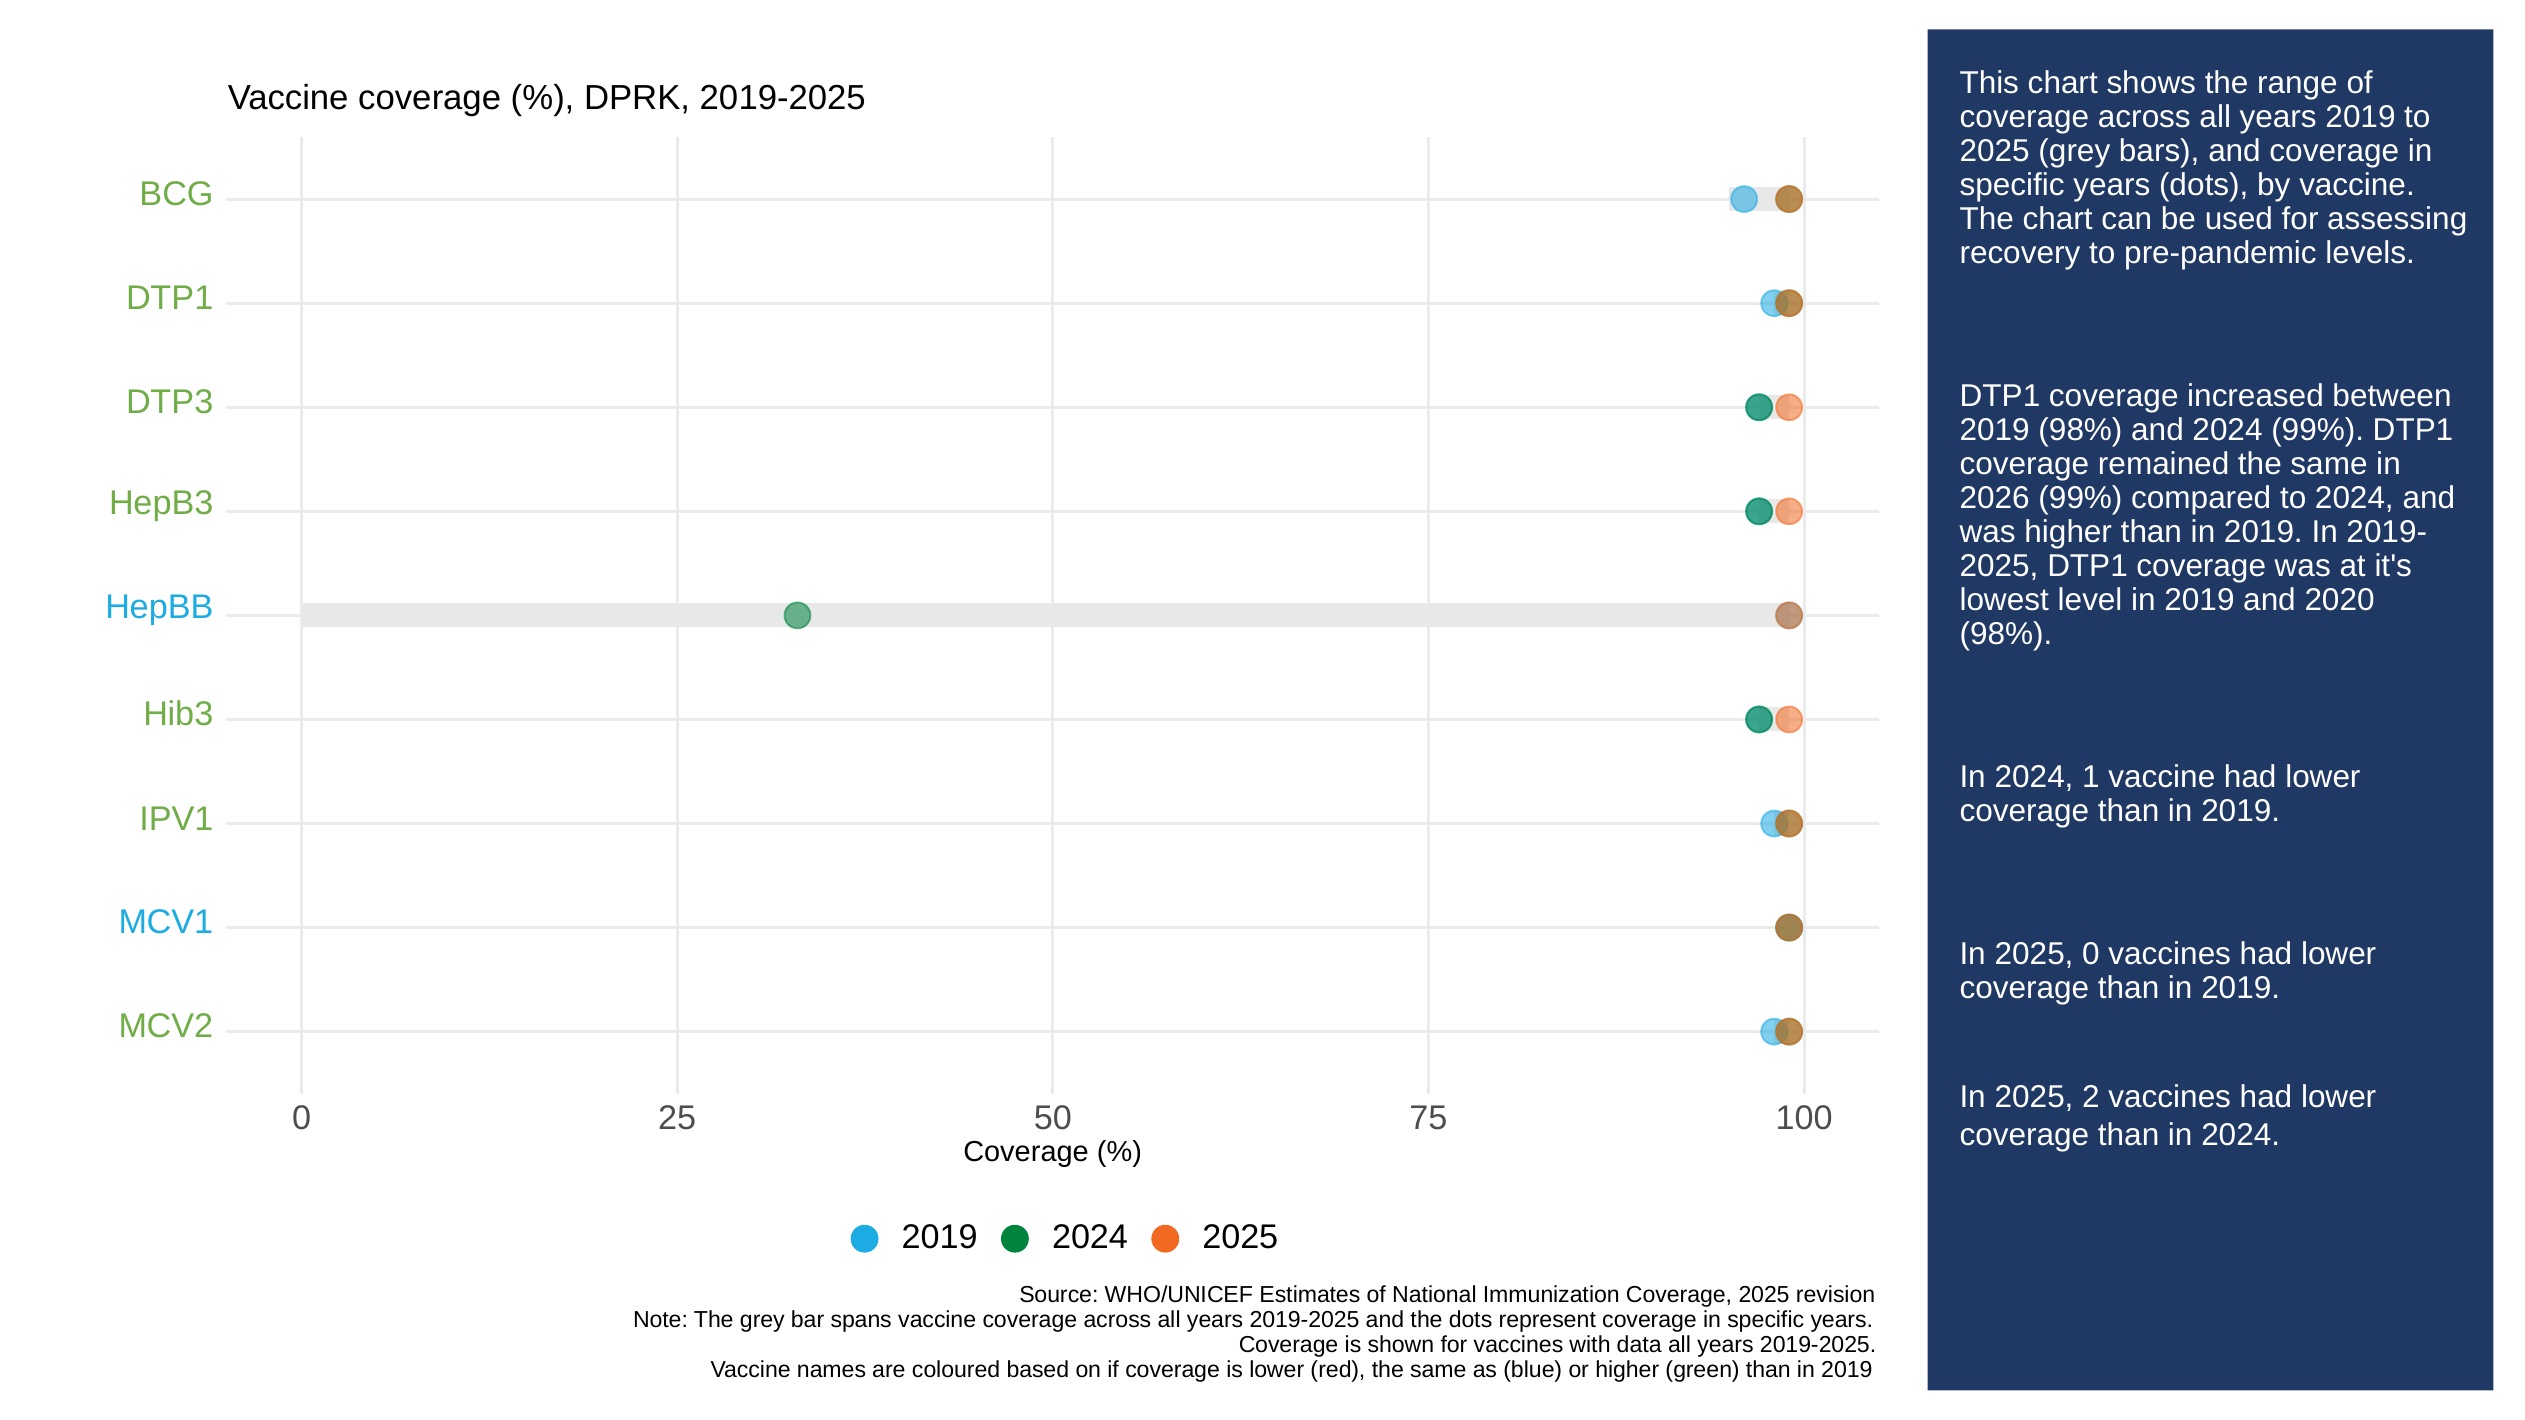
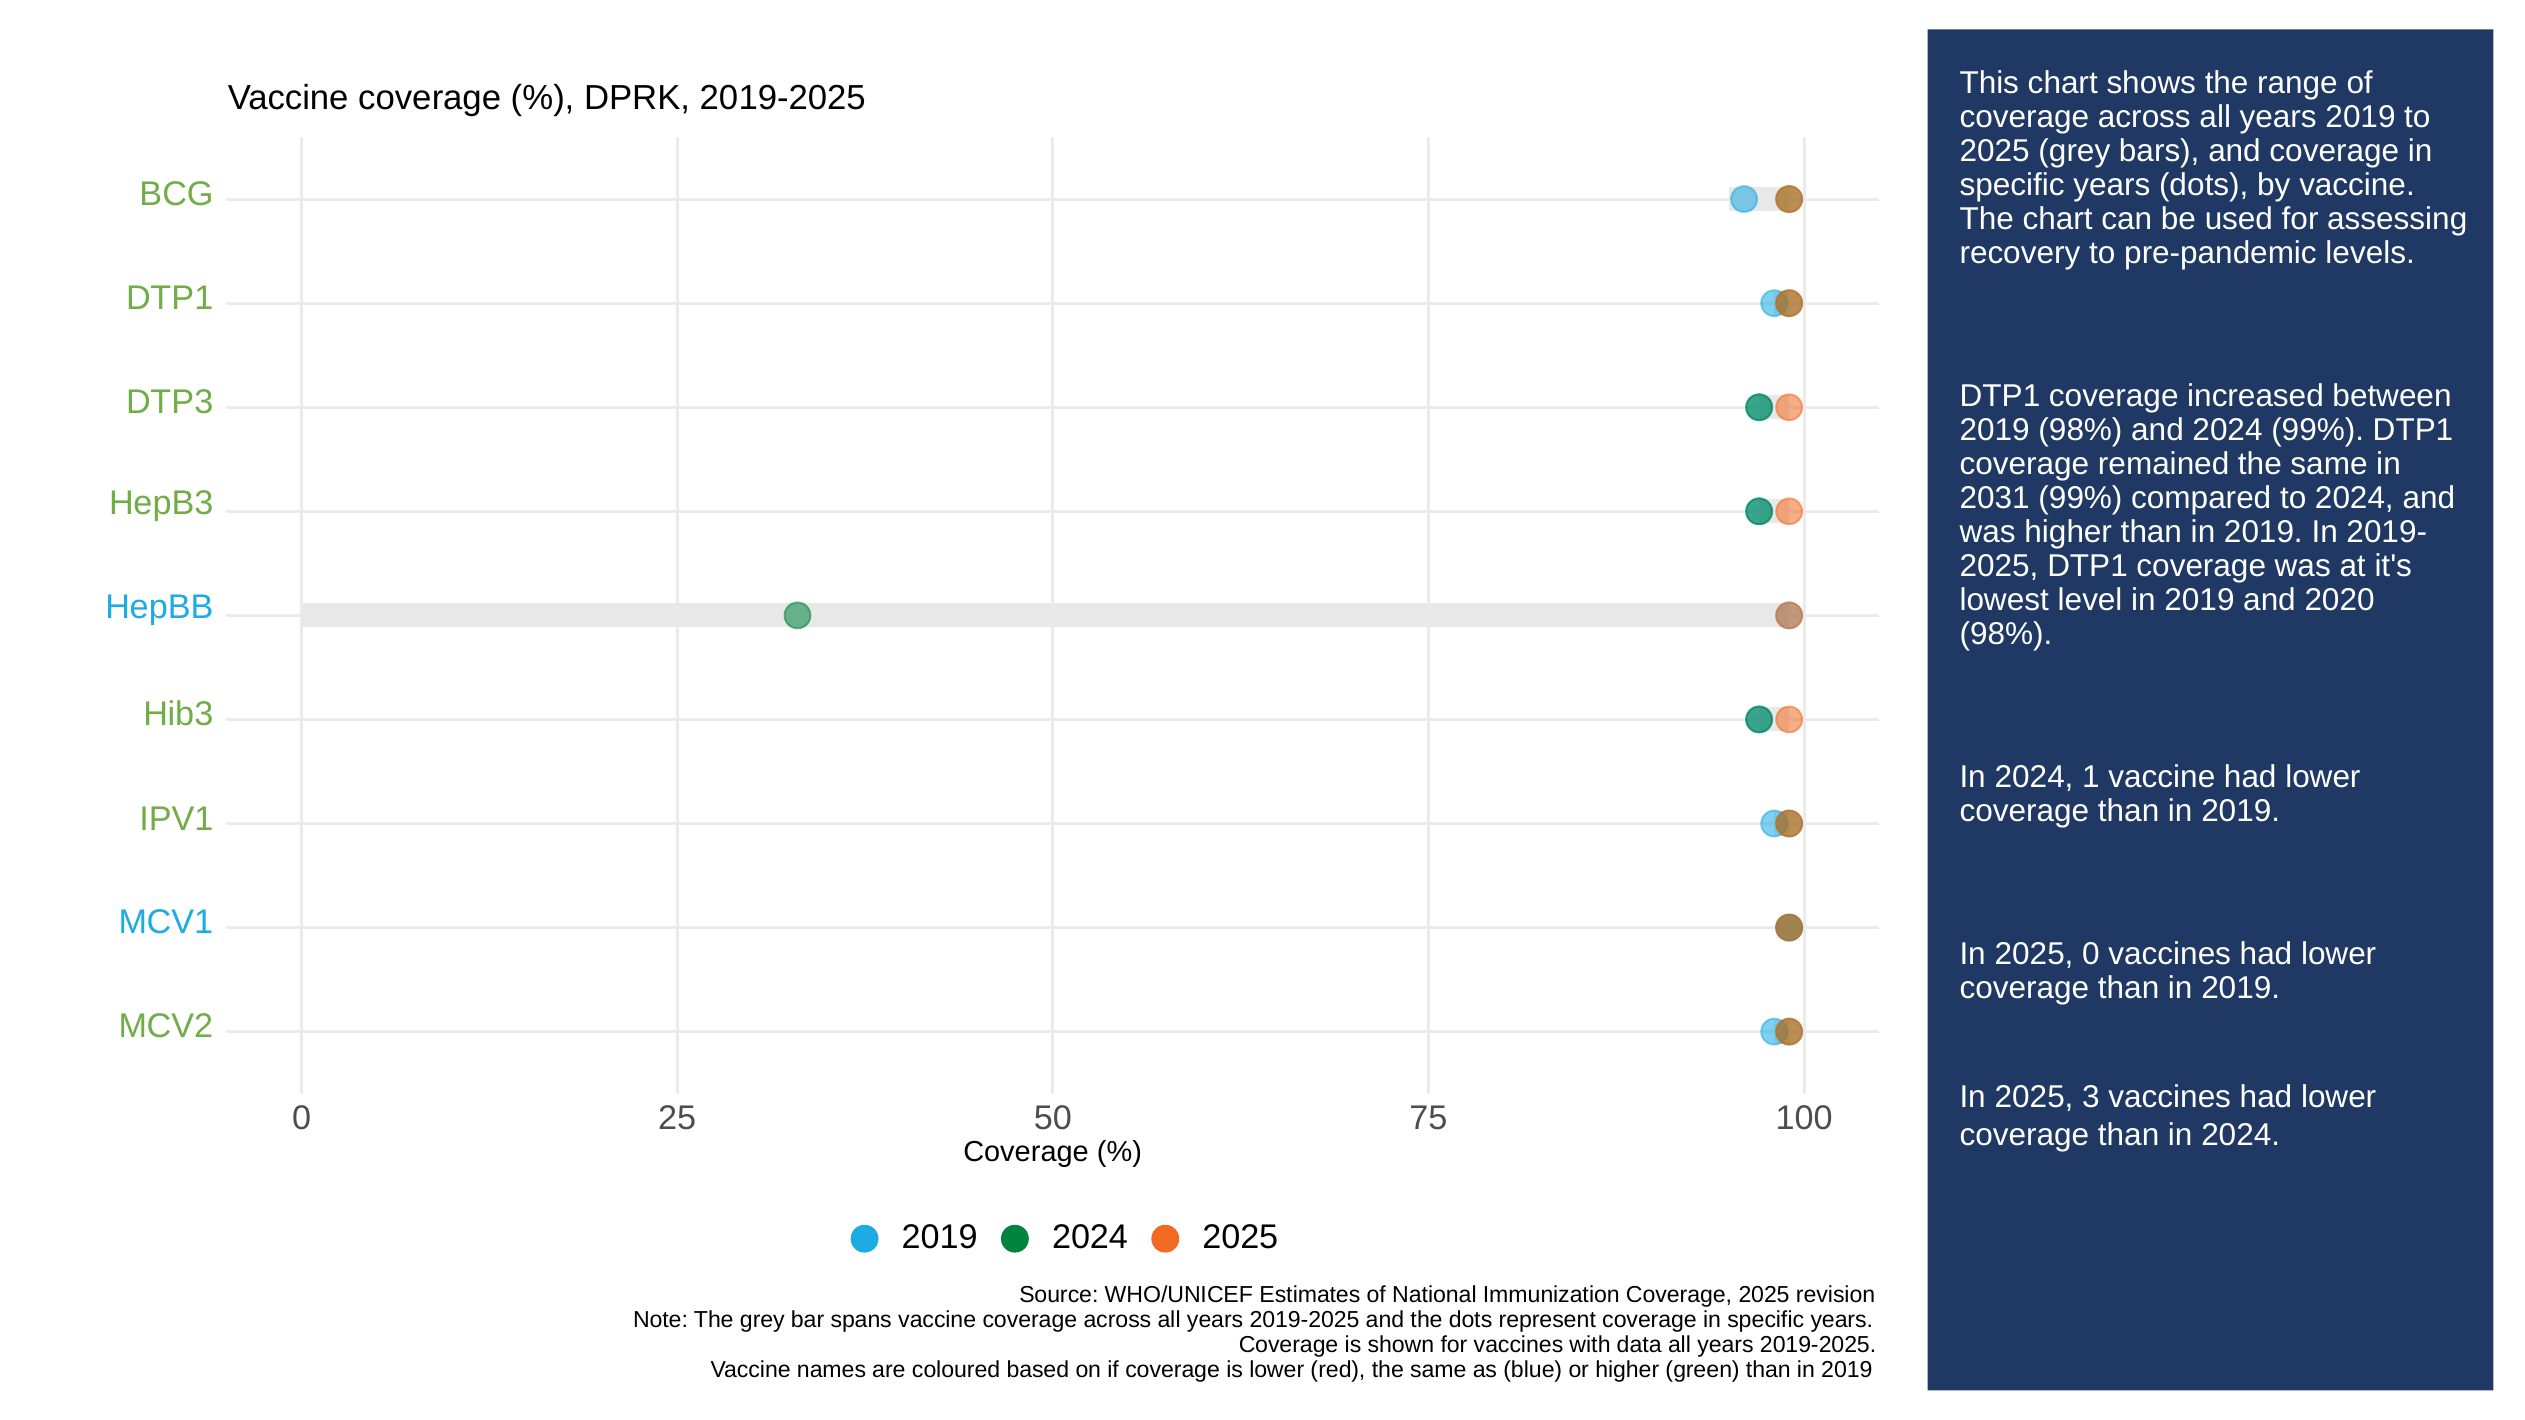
2026: 2026 -> 2031
2: 2 -> 3
